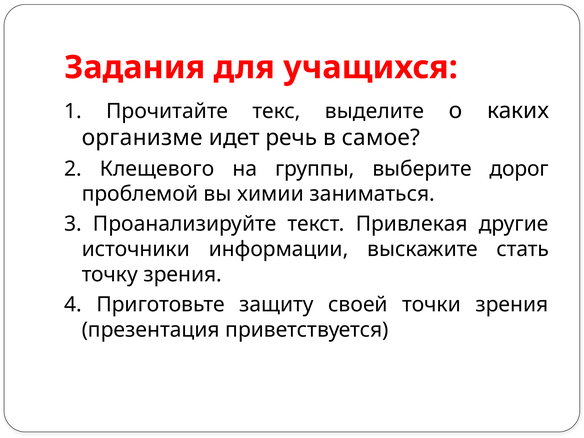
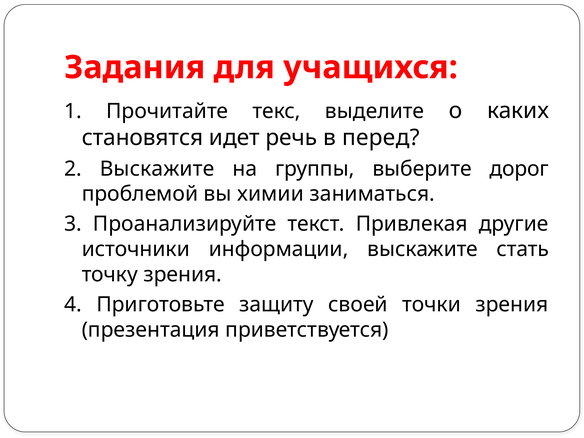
организме: организме -> становятся
самое: самое -> перед
2 Клещевого: Клещевого -> Выскажите
